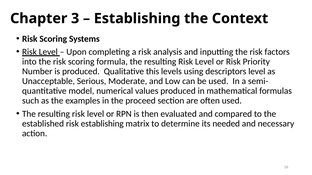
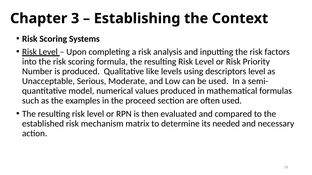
this: this -> like
risk establishing: establishing -> mechanism
